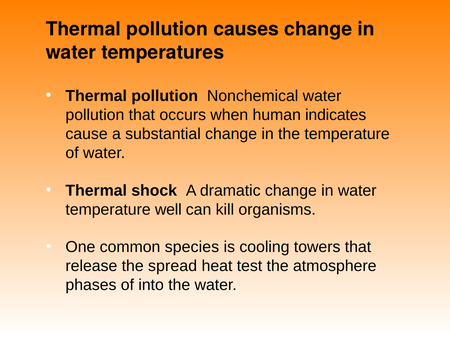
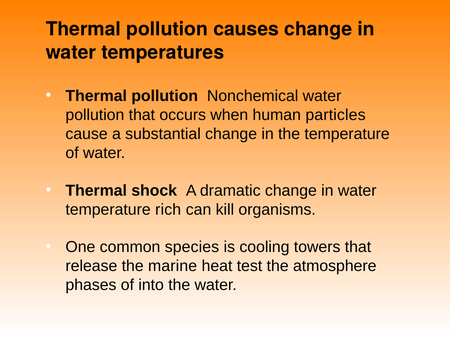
indicates: indicates -> particles
well: well -> rich
spread: spread -> marine
